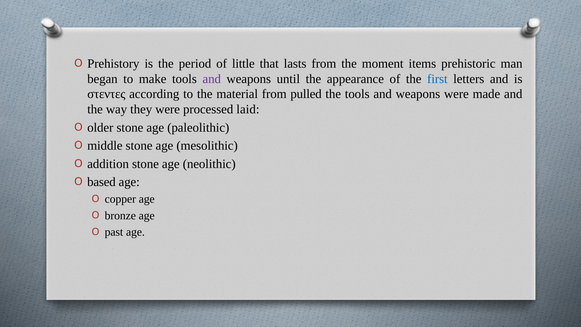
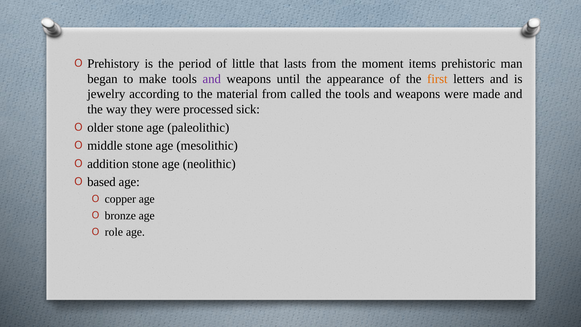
first colour: blue -> orange
στεντες: στεντες -> jewelry
pulled: pulled -> called
laid: laid -> sick
past: past -> role
